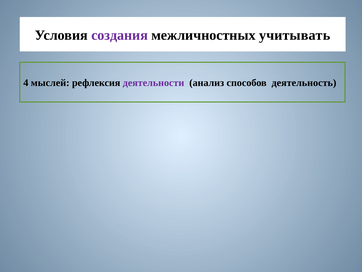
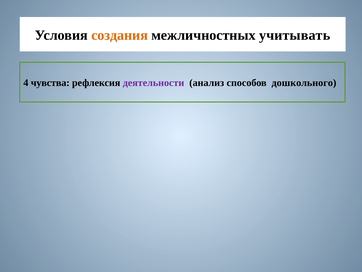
создания colour: purple -> orange
мыслей: мыслей -> чувства
деятельность: деятельность -> дошкольного
